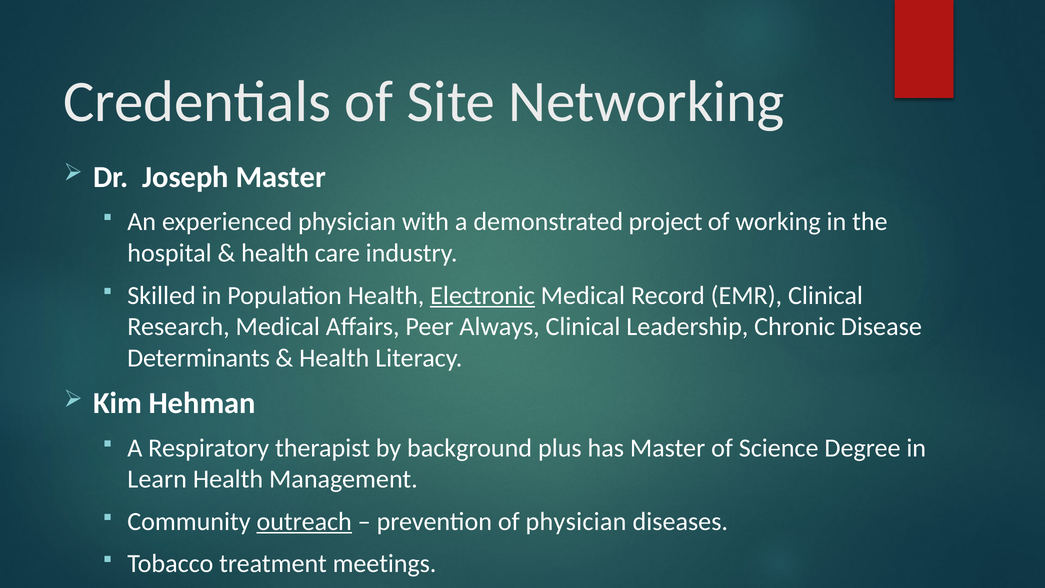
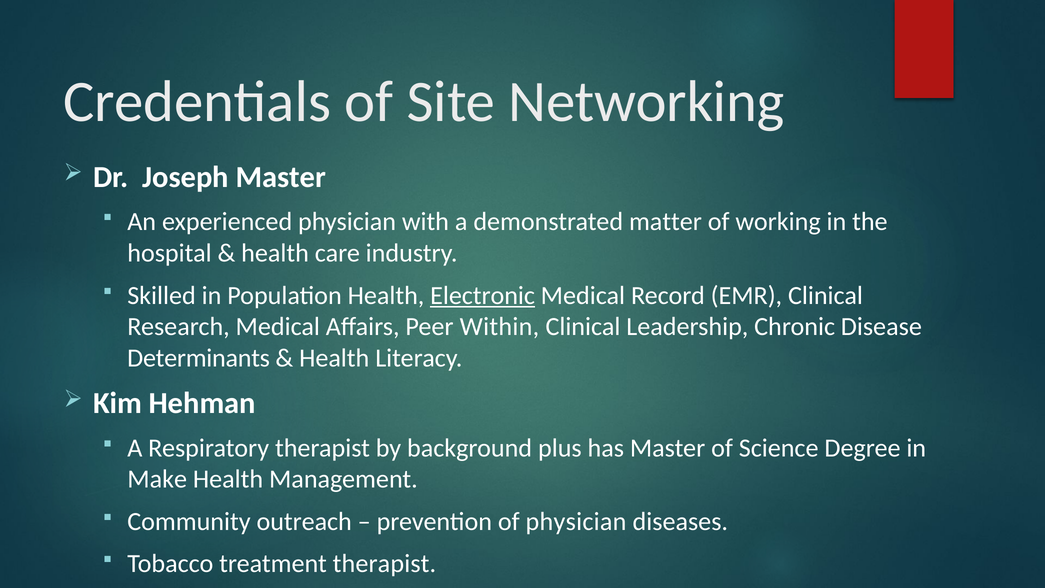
project: project -> matter
Always: Always -> Within
Learn: Learn -> Make
outreach underline: present -> none
treatment meetings: meetings -> therapist
